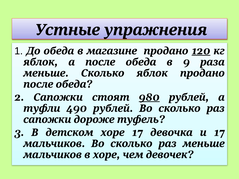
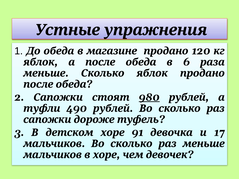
120 underline: present -> none
9: 9 -> 6
3 17: 17 -> 91
